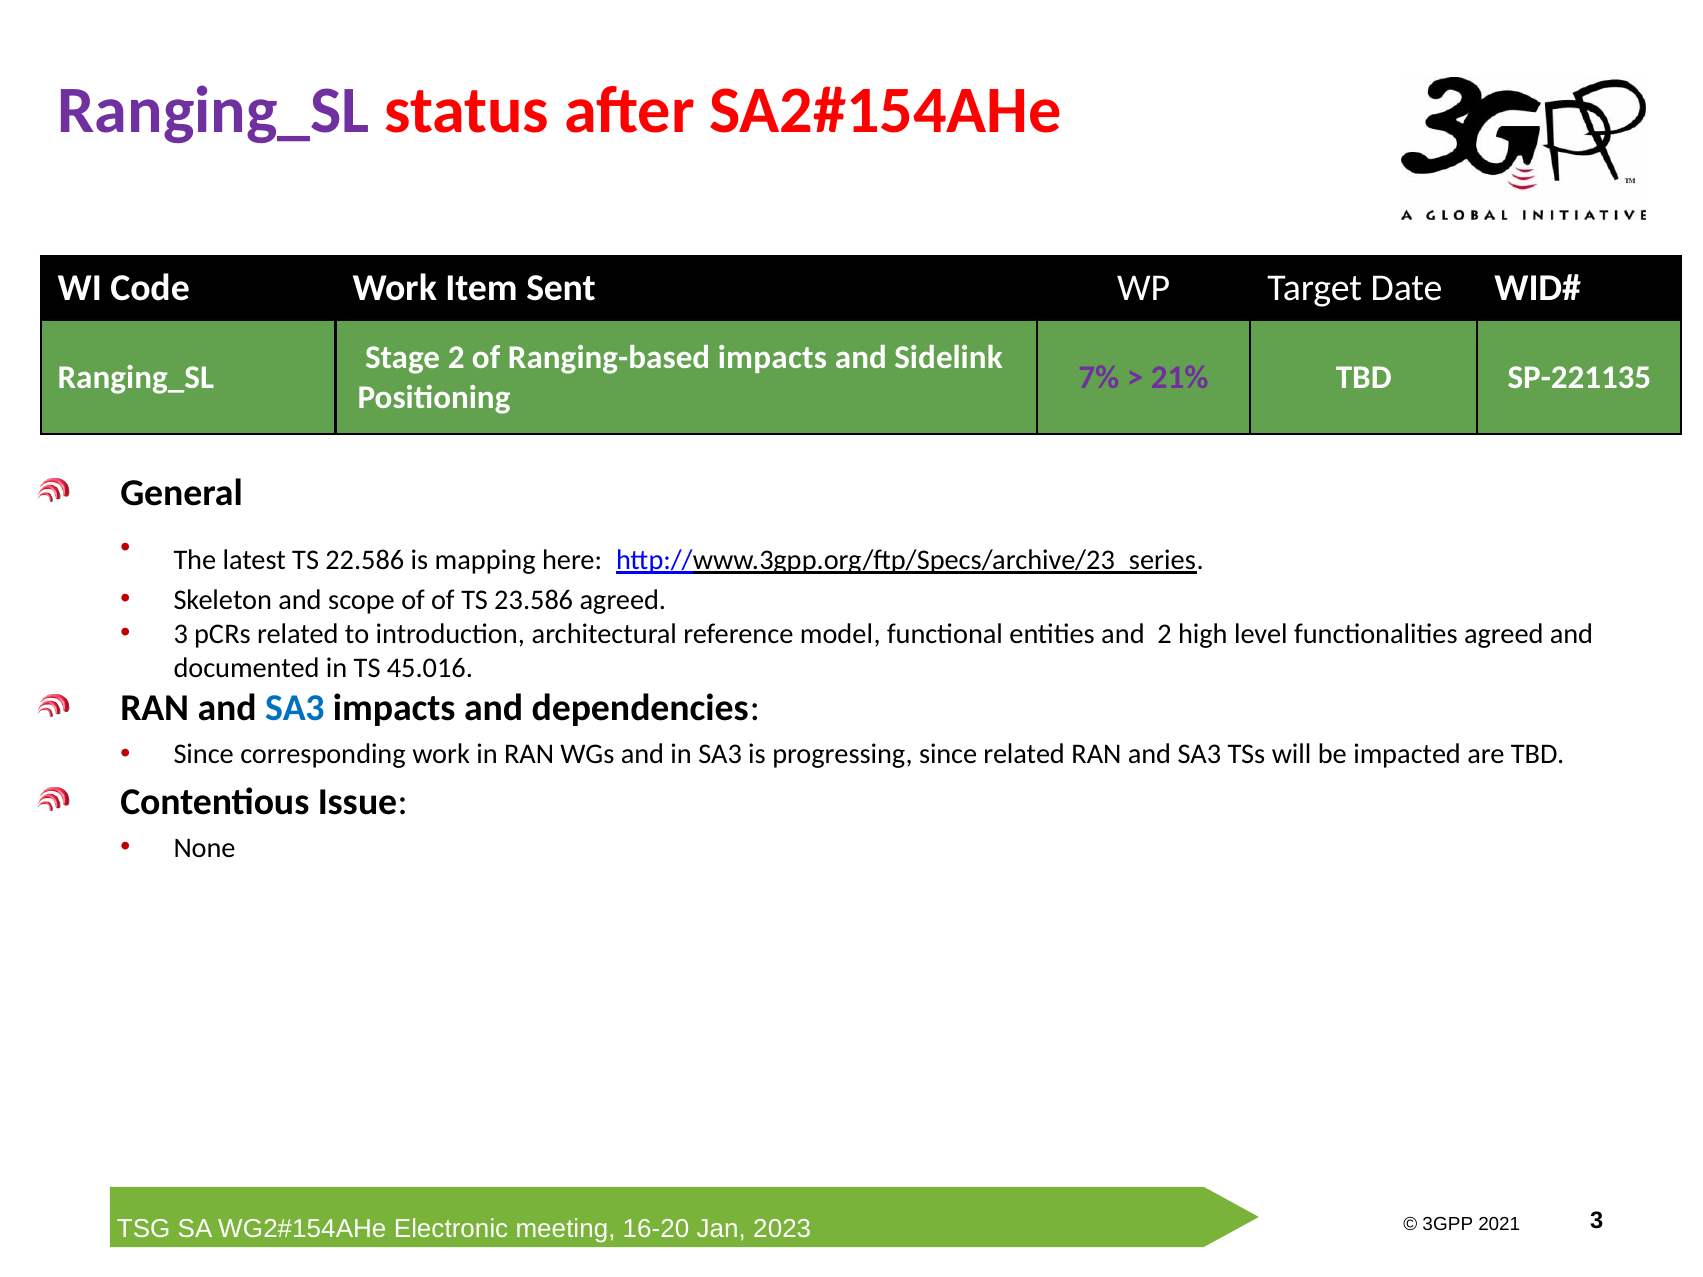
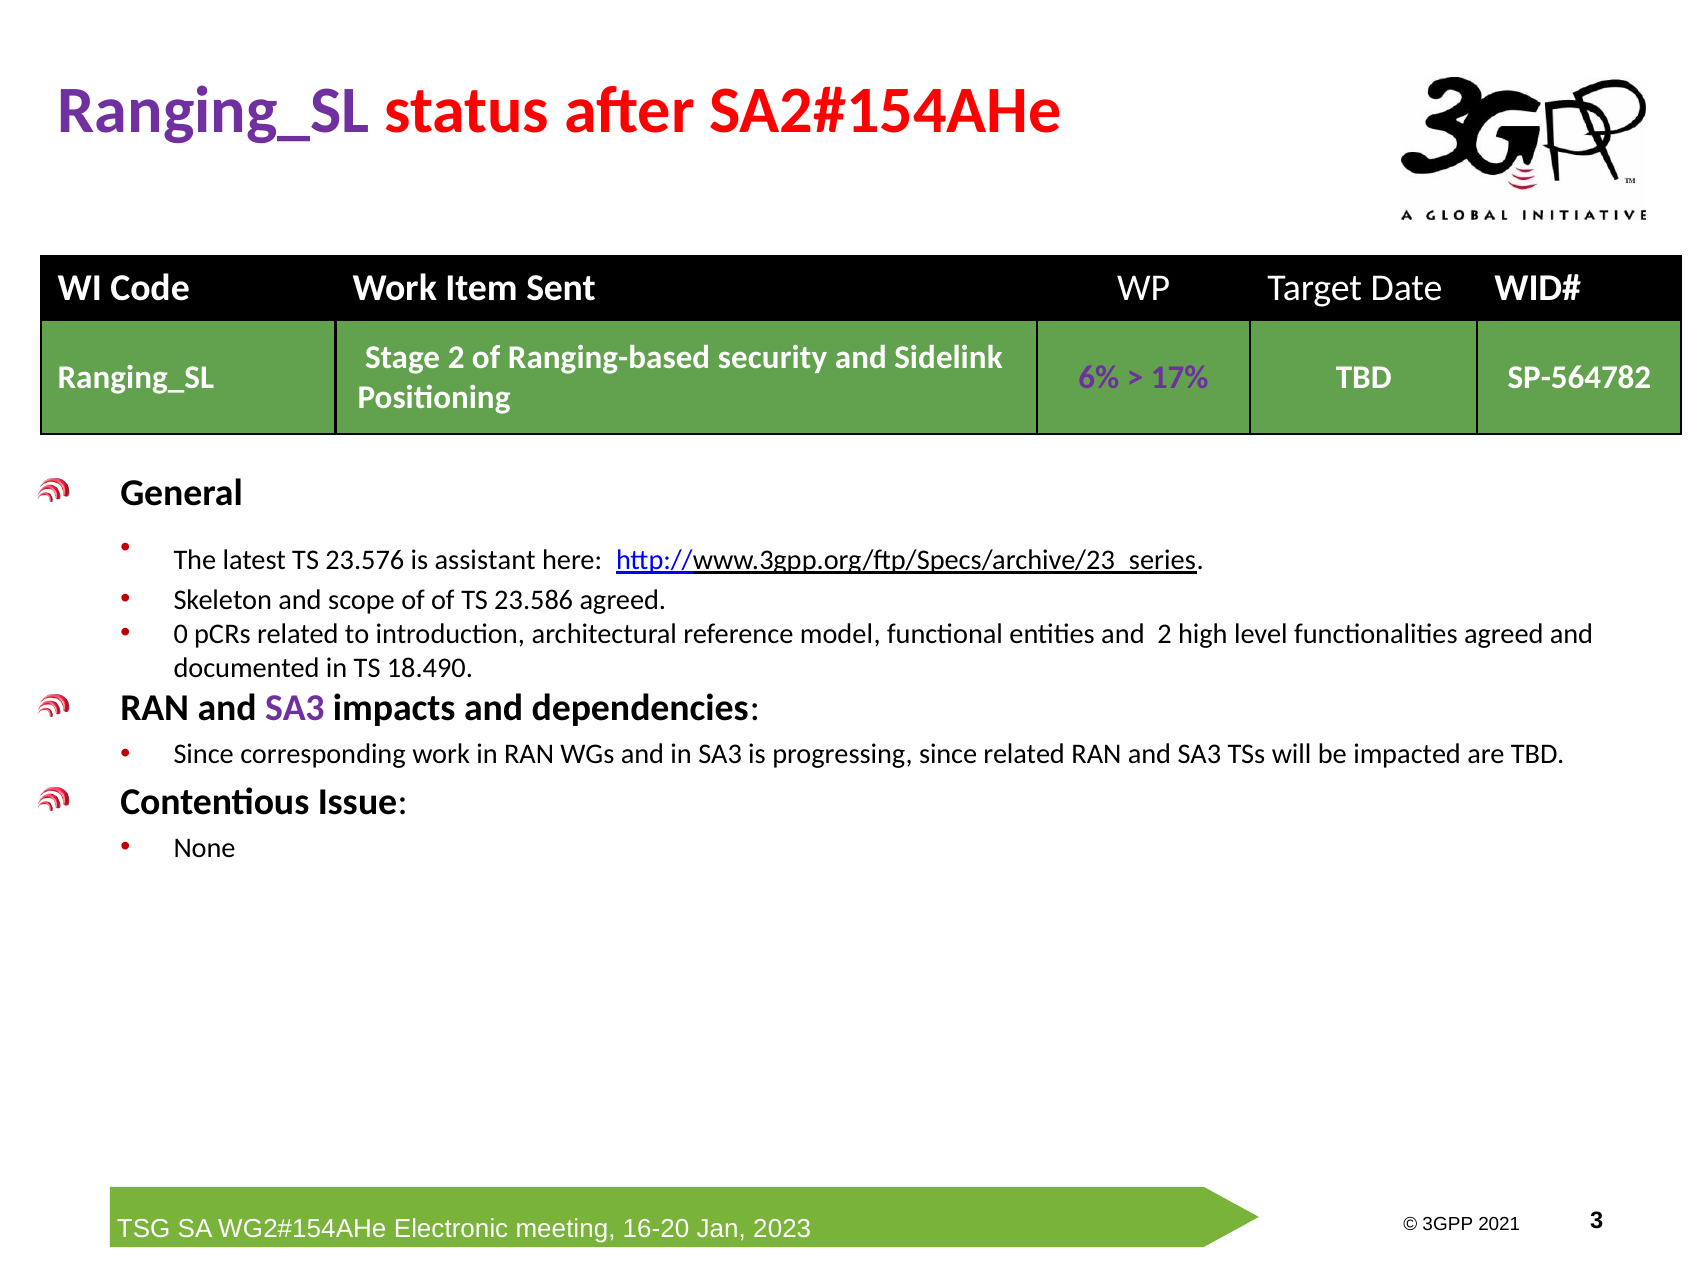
Ranging-based impacts: impacts -> security
7%: 7% -> 6%
21%: 21% -> 17%
SP-221135: SP-221135 -> SP-564782
22.586: 22.586 -> 23.576
mapping: mapping -> assistant
3 at (181, 634): 3 -> 0
45.016: 45.016 -> 18.490
SA3 at (295, 708) colour: blue -> purple
